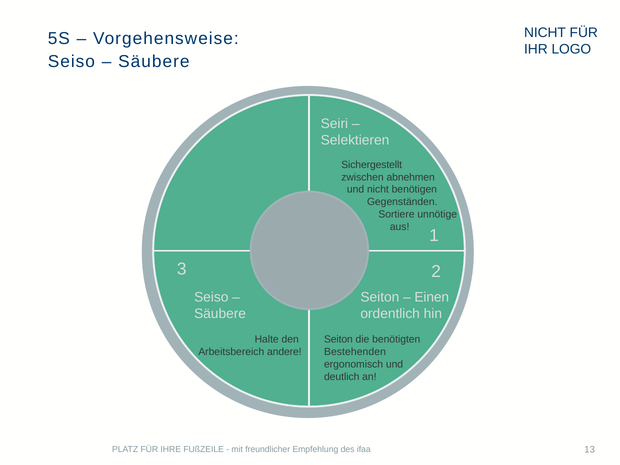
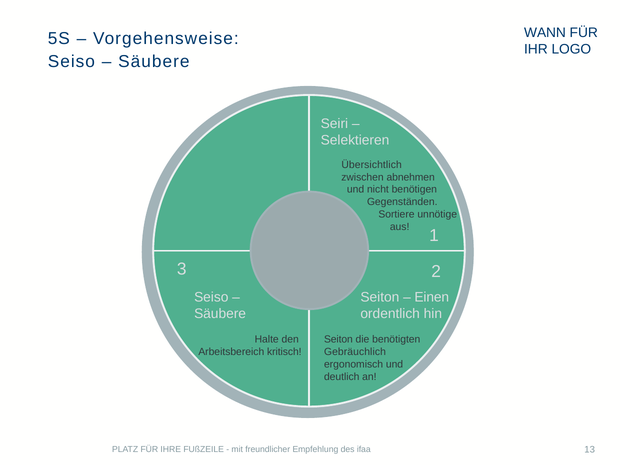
NICHT at (545, 33): NICHT -> WANN
Sichergestellt: Sichergestellt -> Übersichtlich
andere: andere -> kritisch
Bestehenden: Bestehenden -> Gebräuchlich
